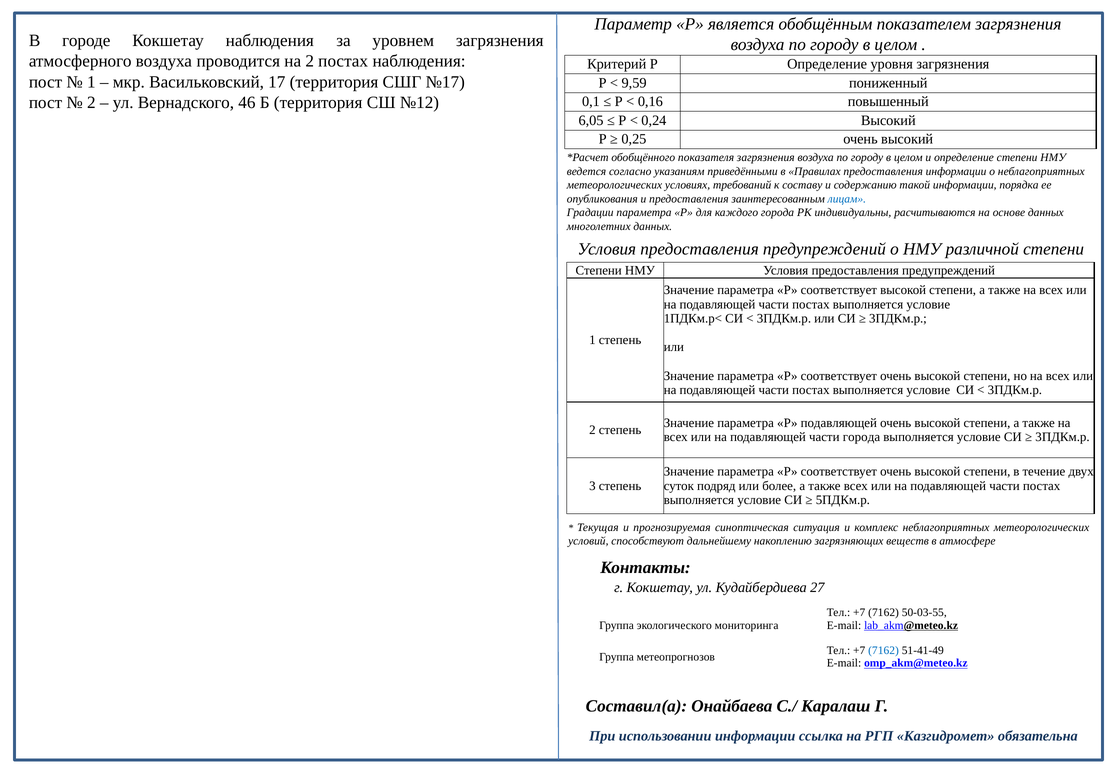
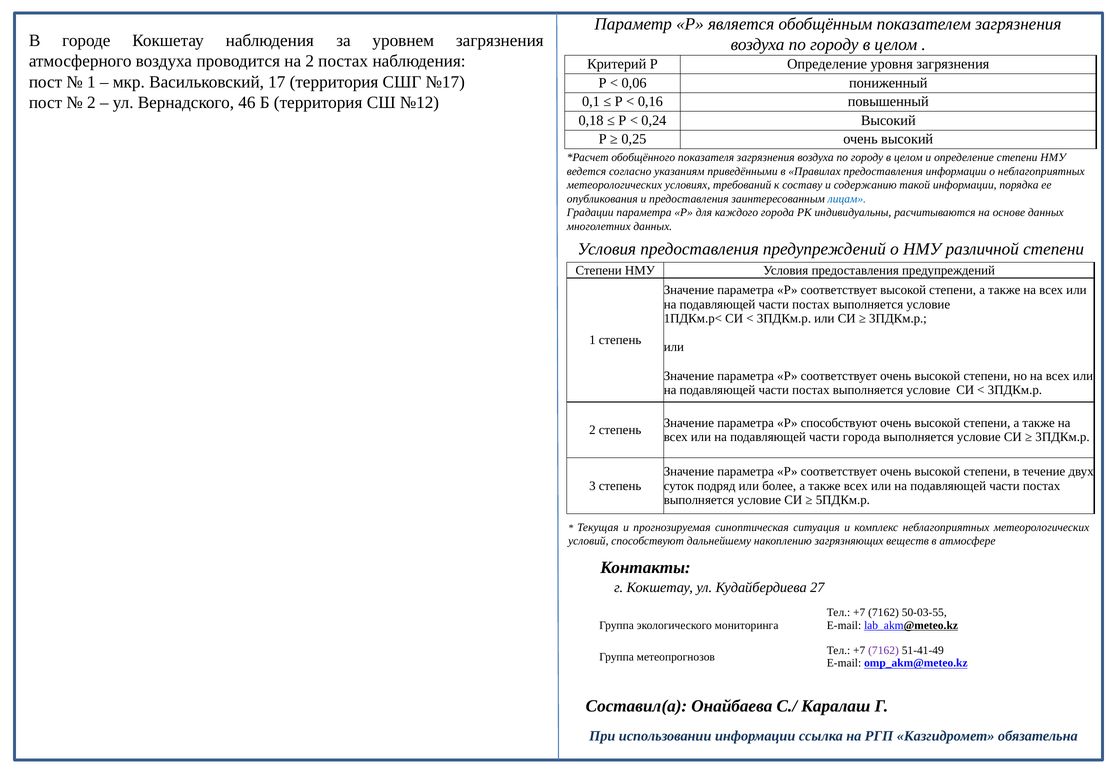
9,59: 9,59 -> 0,06
6,05: 6,05 -> 0,18
Р подавляющей: подавляющей -> способствуют
7162 at (883, 651) colour: blue -> purple
